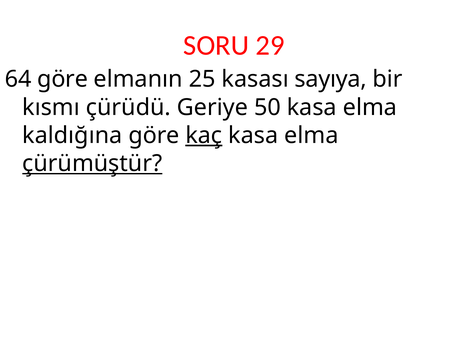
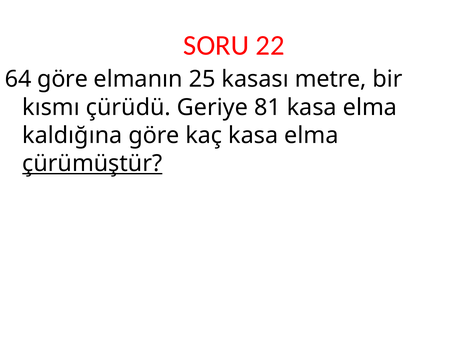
29: 29 -> 22
sayıya: sayıya -> metre
50: 50 -> 81
kaç underline: present -> none
